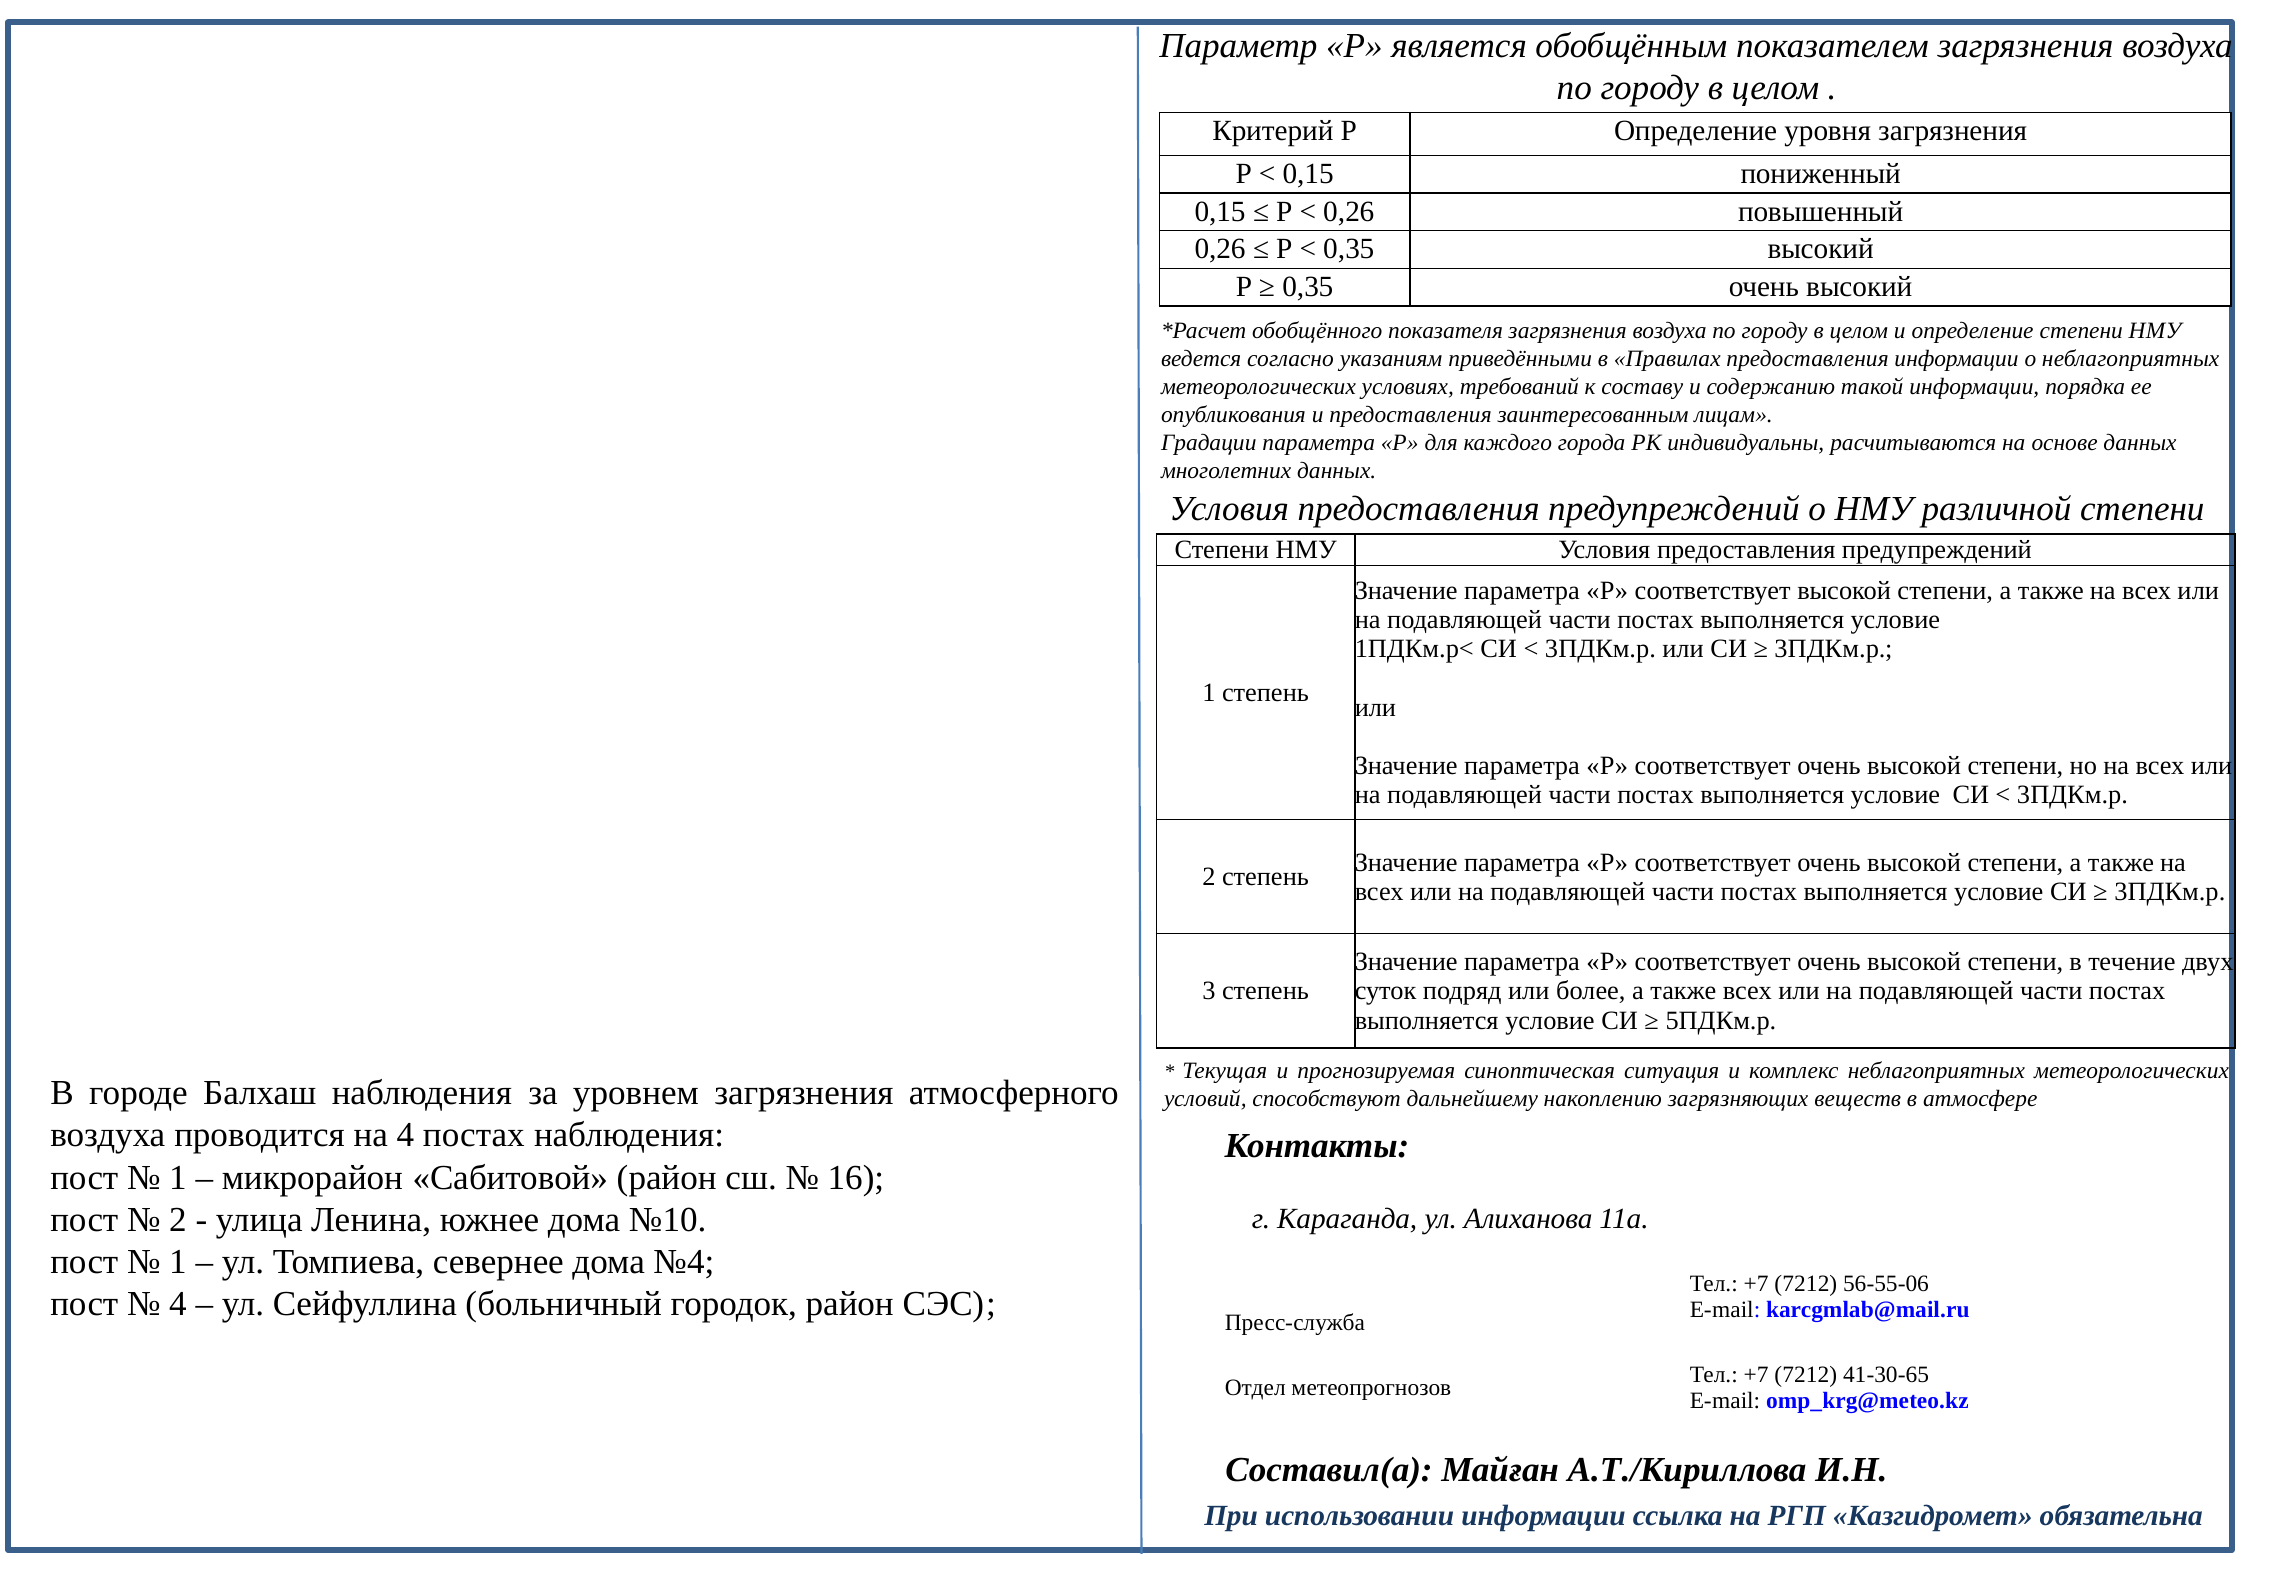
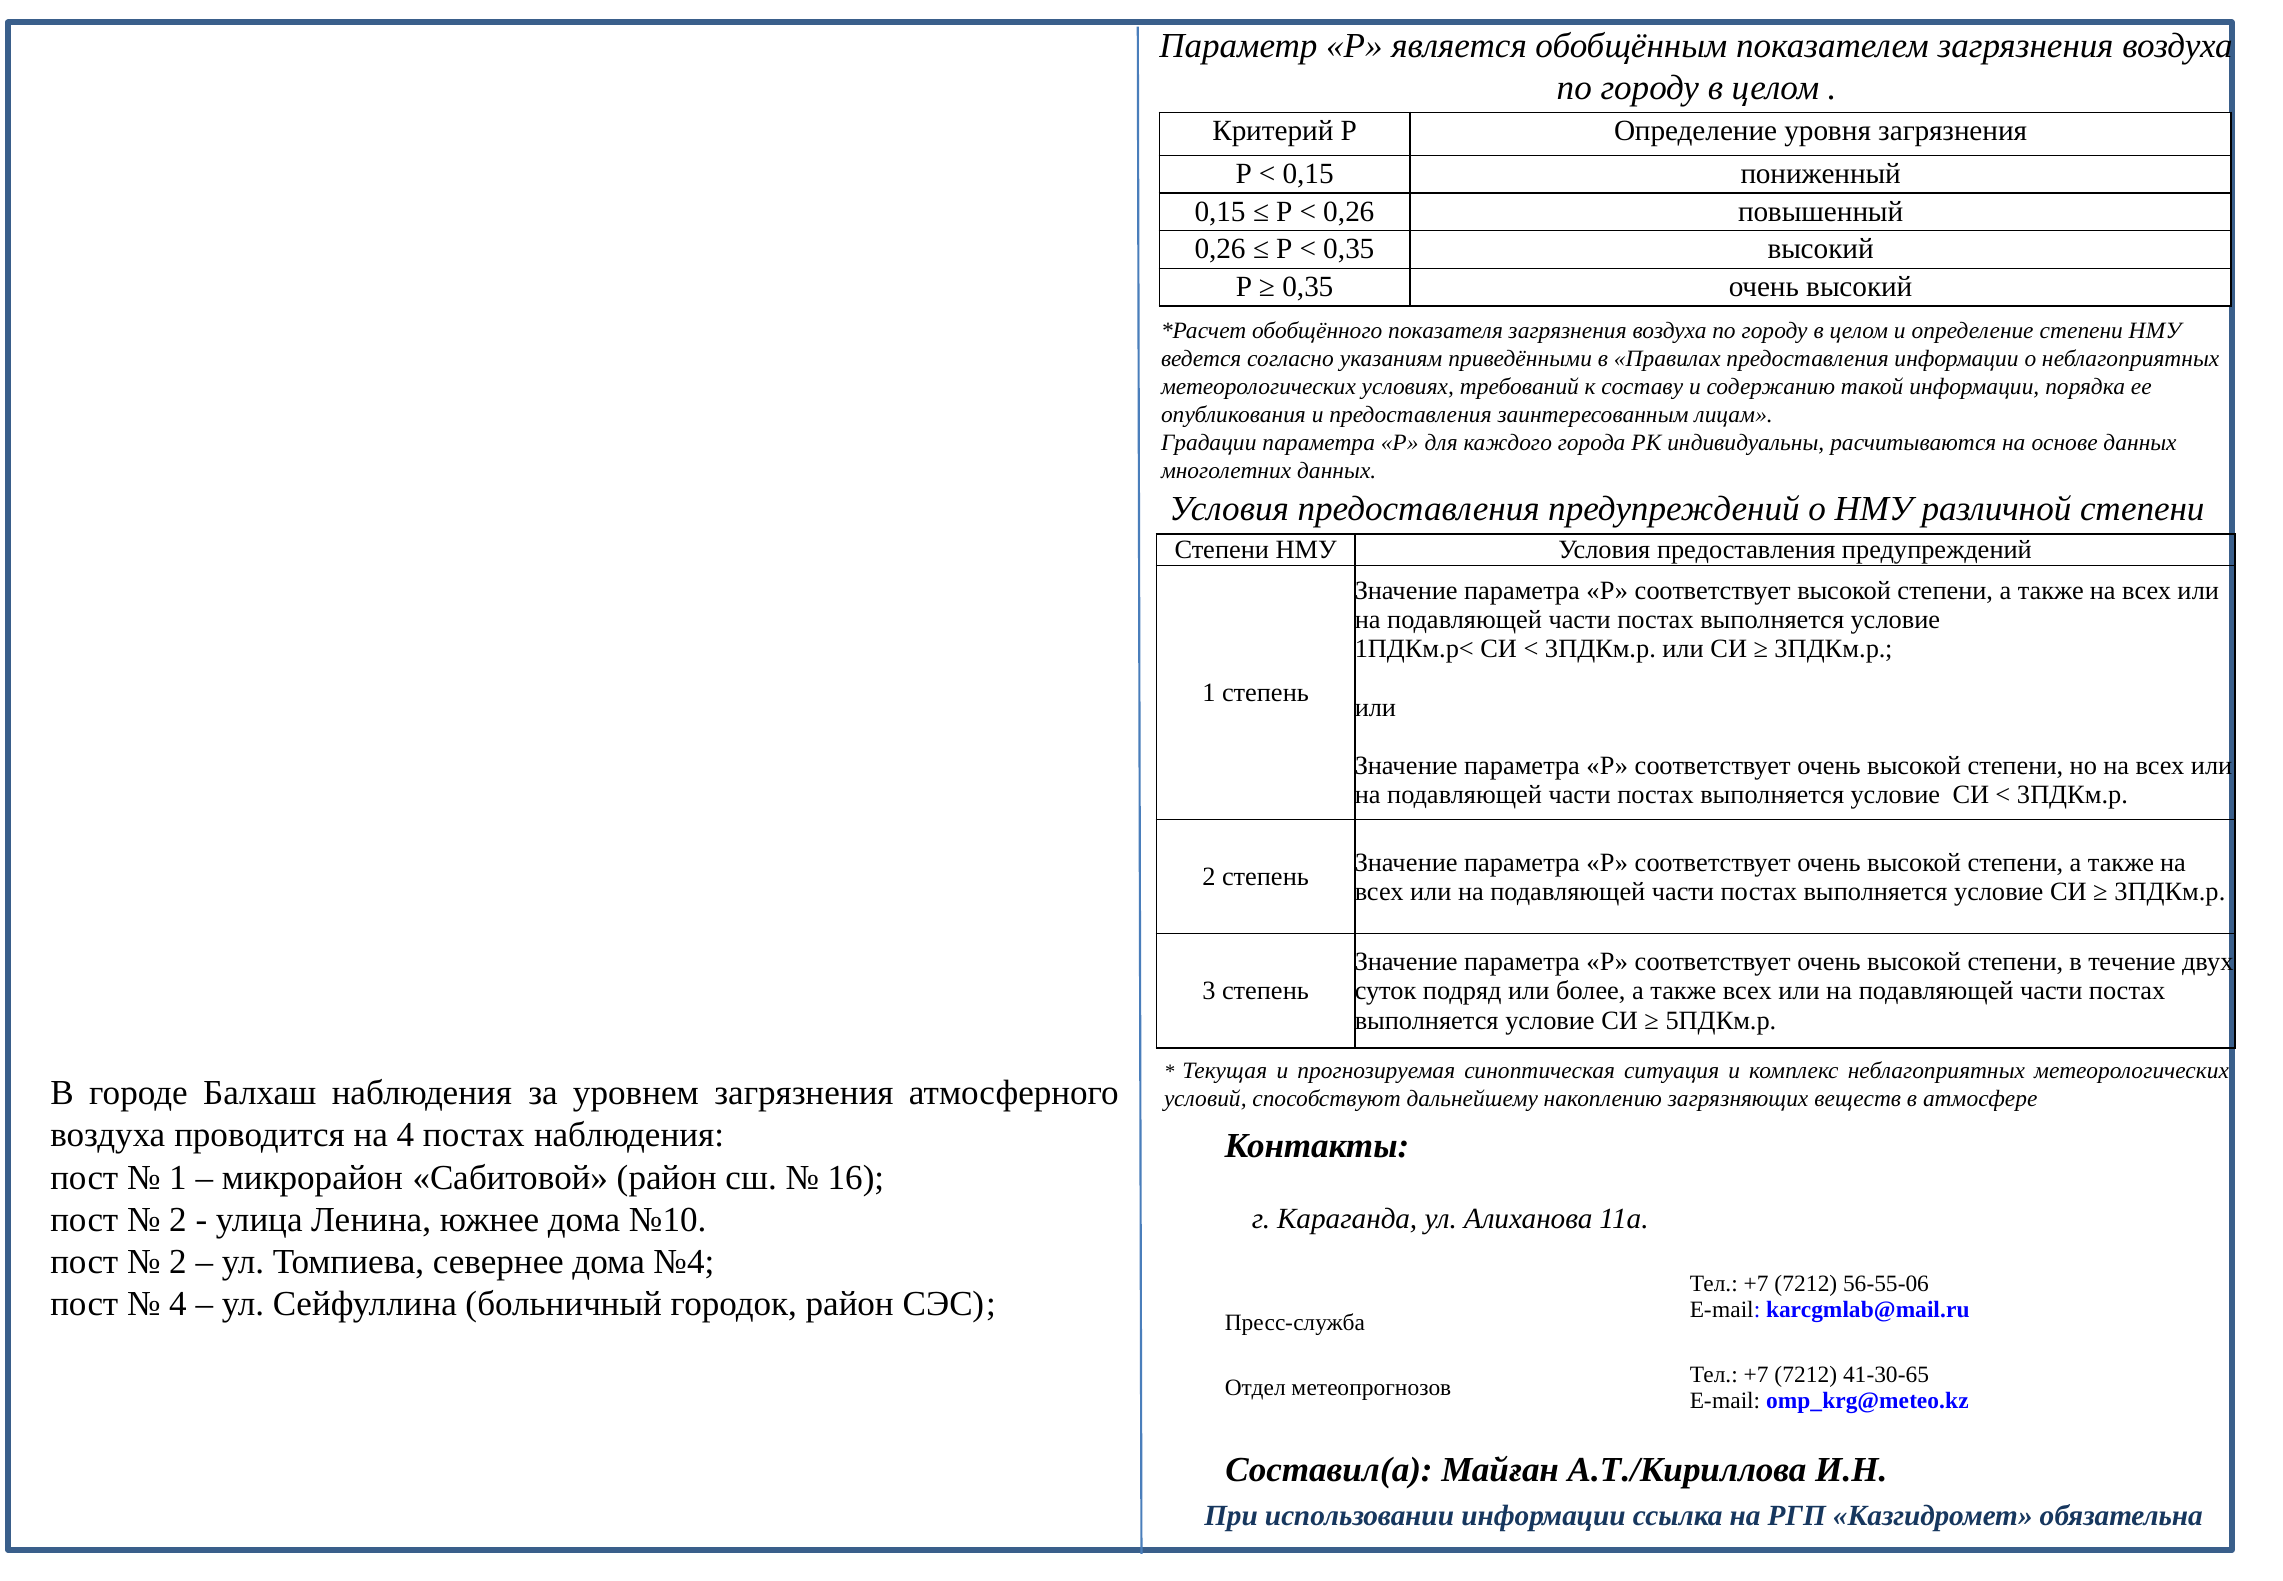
1 at (178, 1261): 1 -> 2
